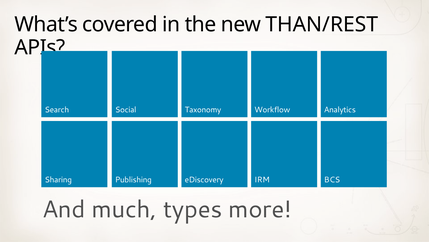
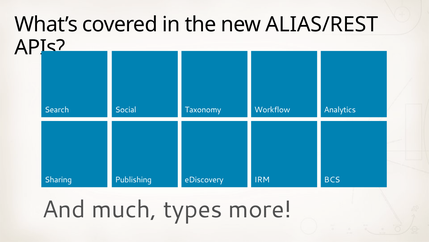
THAN/REST: THAN/REST -> ALIAS/REST
